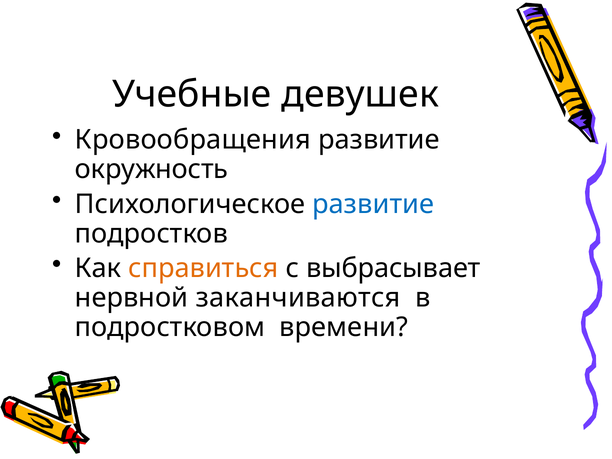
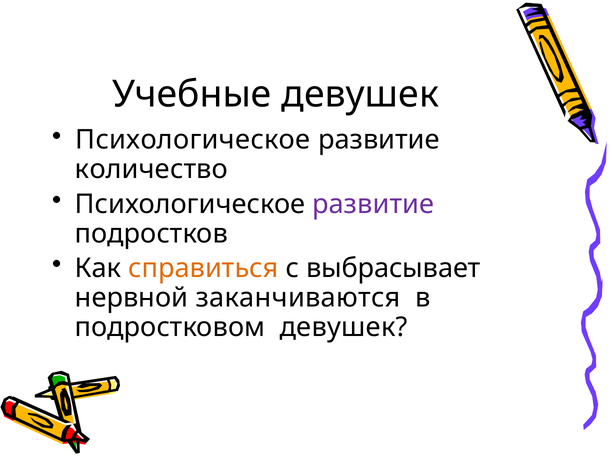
Кровообращения at (193, 140): Кровообращения -> Психологическое
окружность: окружность -> количество
развитие at (373, 204) colour: blue -> purple
подростковом времени: времени -> девушек
